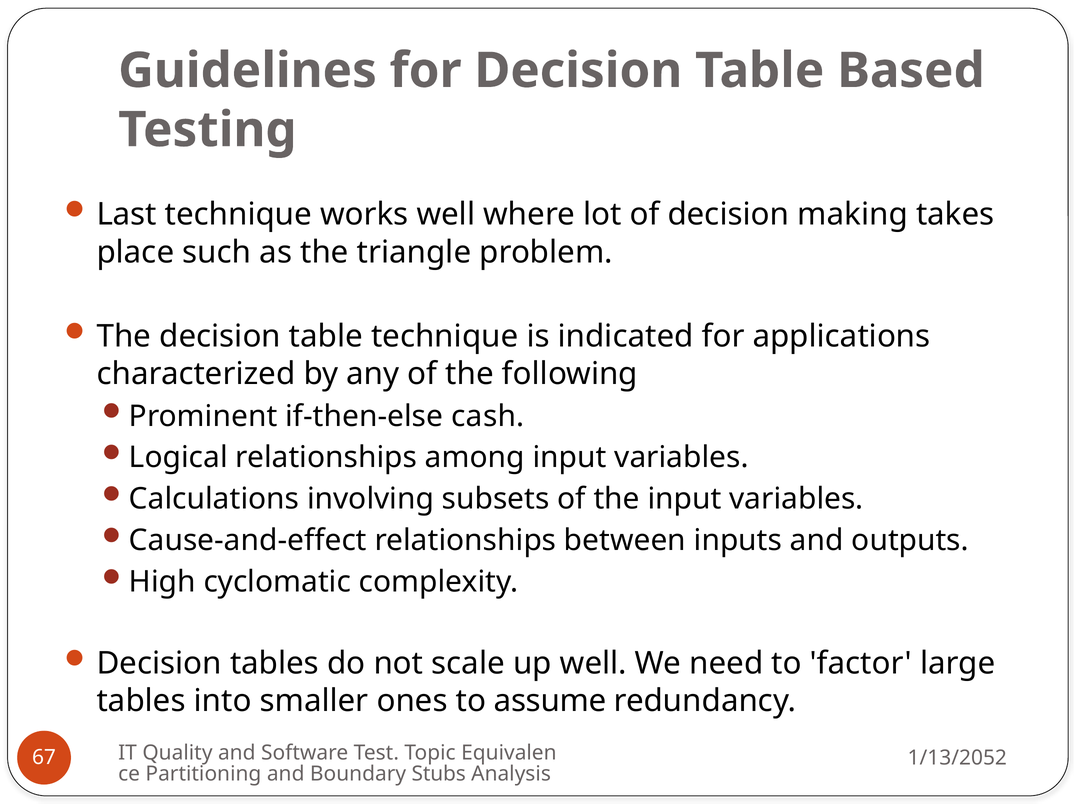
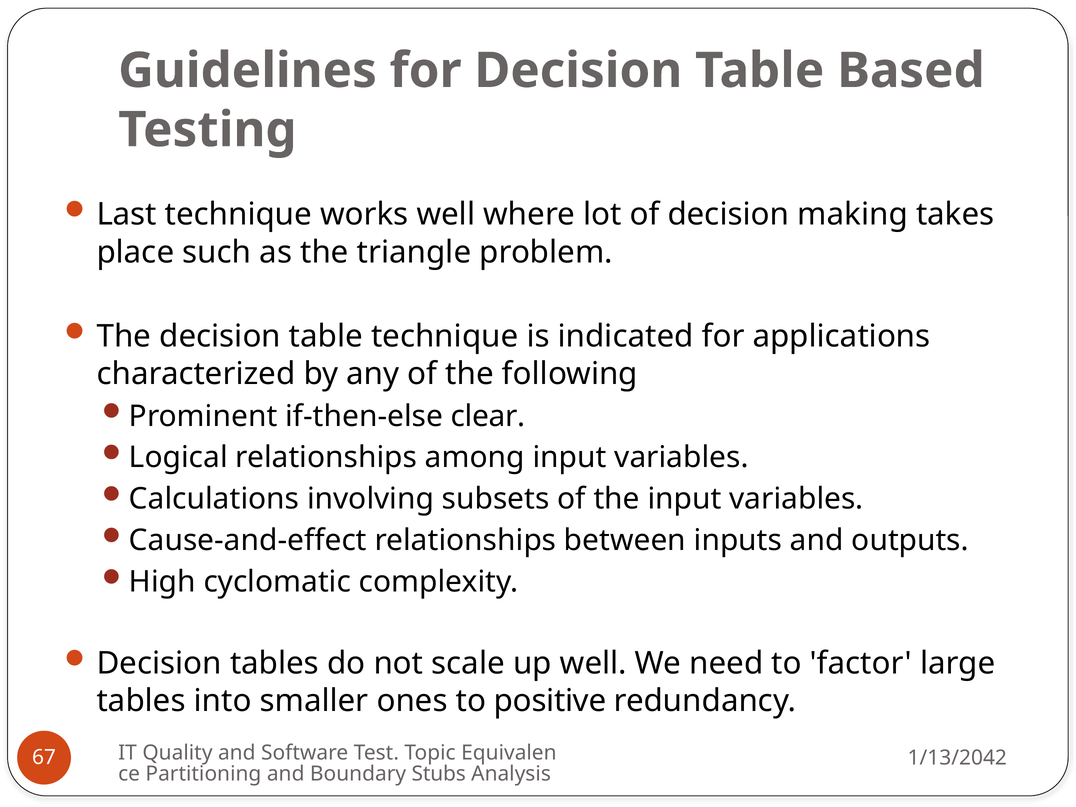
cash: cash -> clear
assume: assume -> positive
1/13/2052: 1/13/2052 -> 1/13/2042
